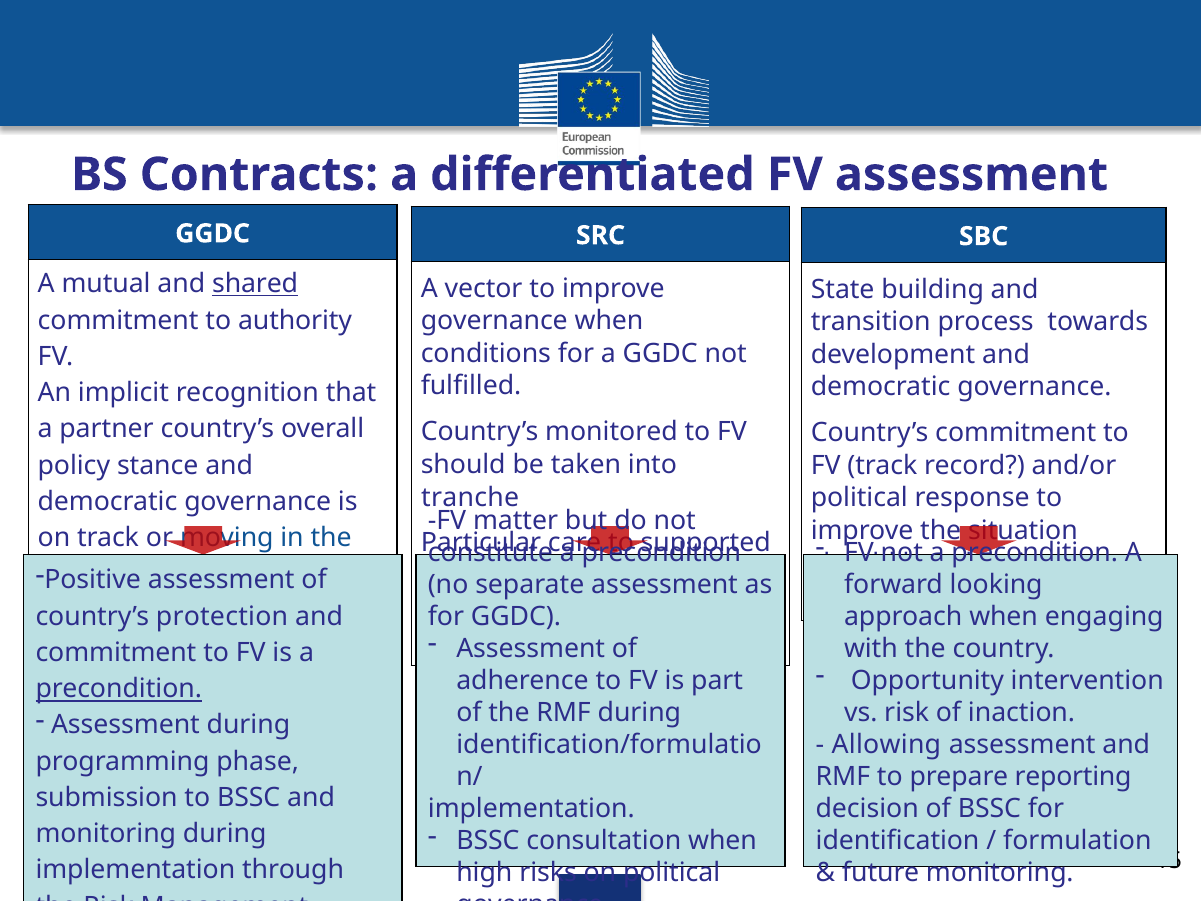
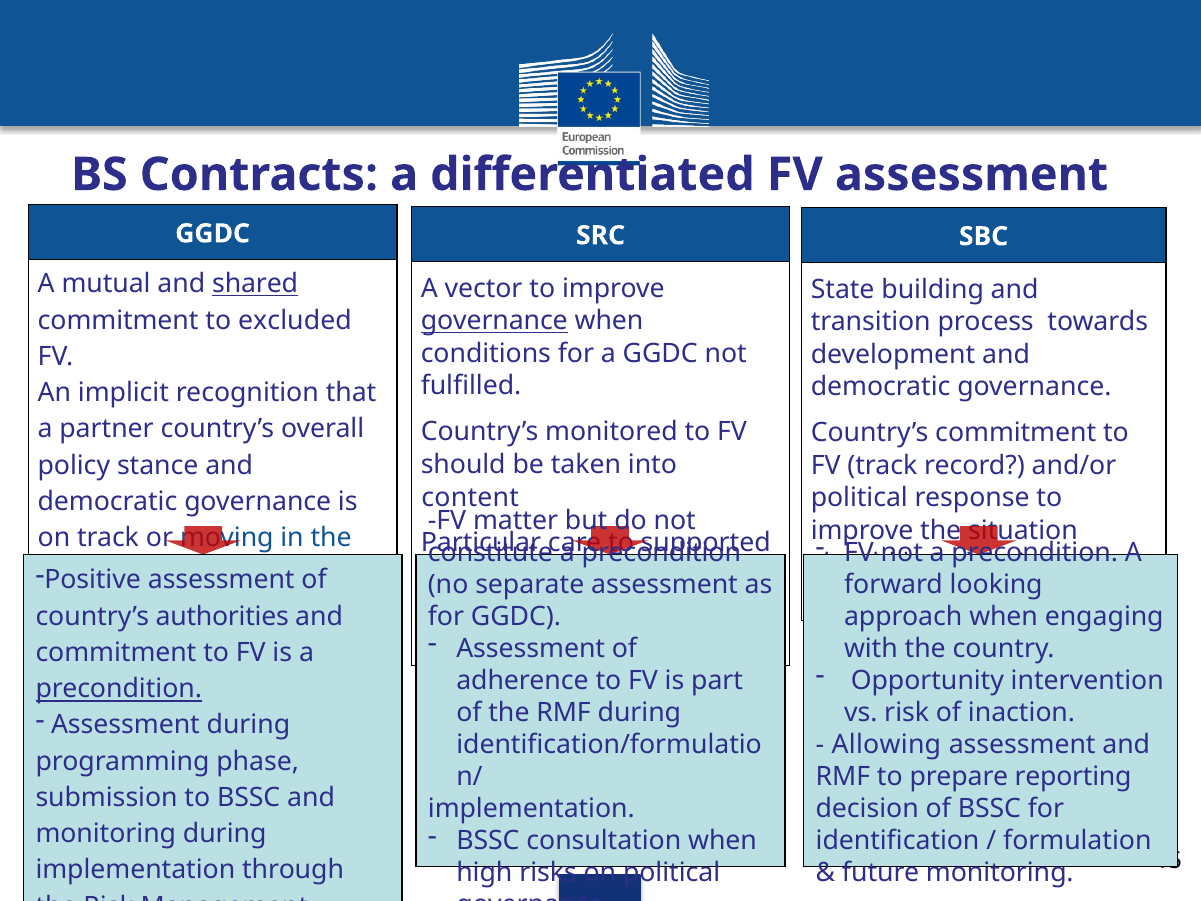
authority: authority -> excluded
governance at (494, 321) underline: none -> present
tranche: tranche -> content
protection: protection -> authorities
